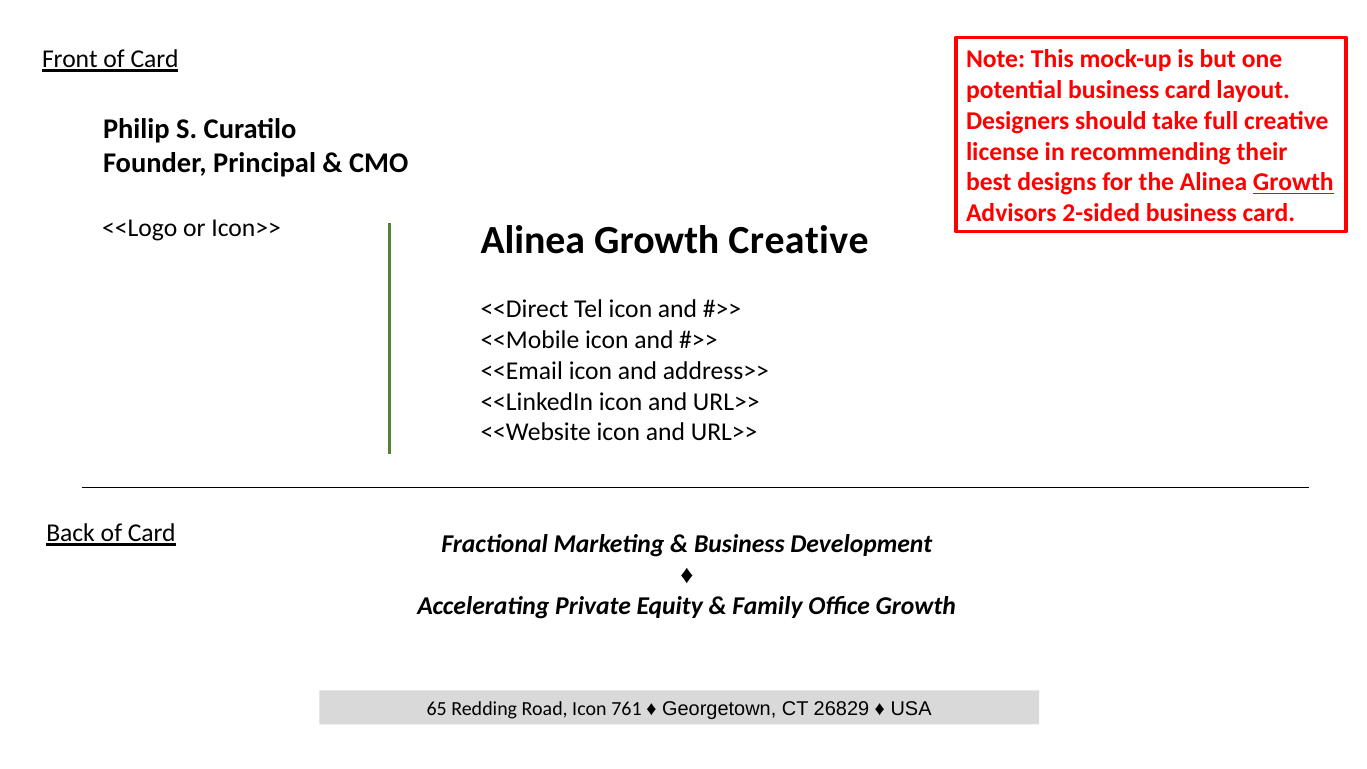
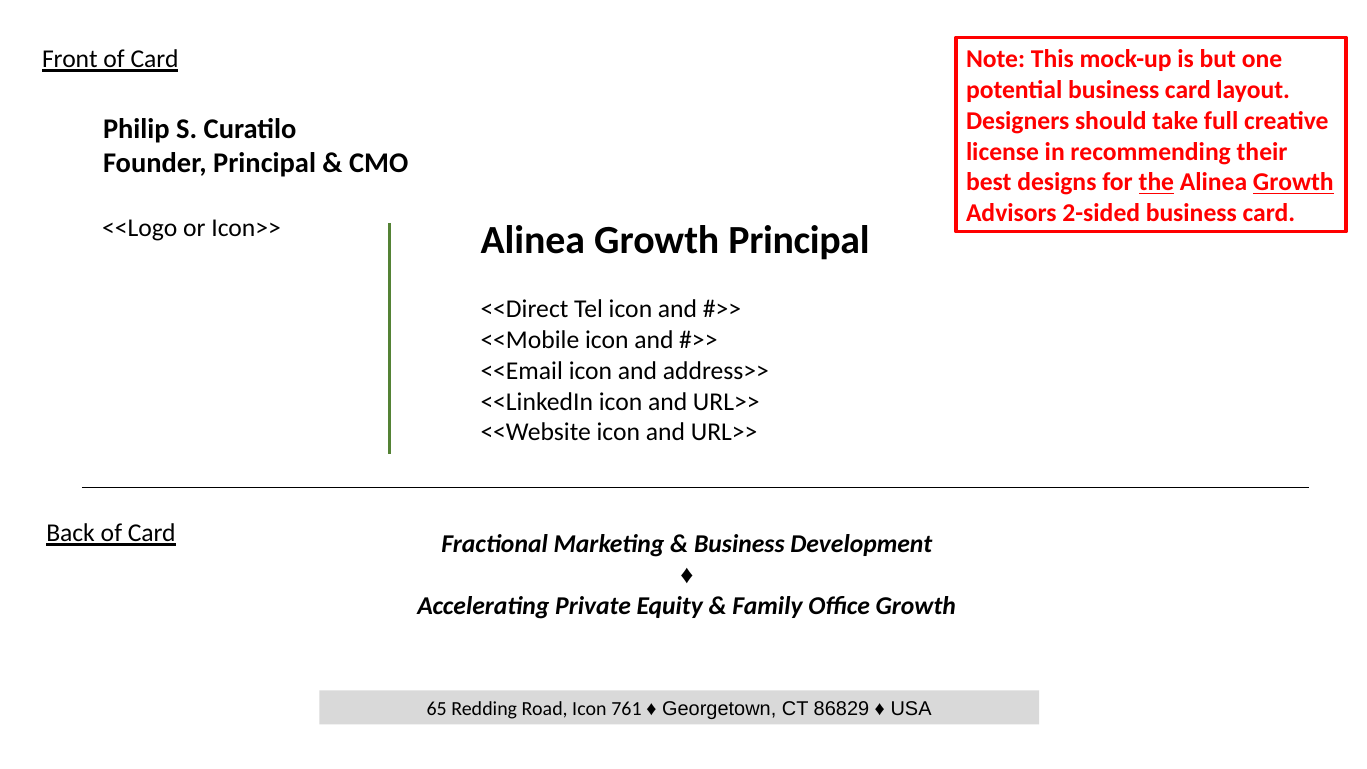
the underline: none -> present
Growth Creative: Creative -> Principal
26829: 26829 -> 86829
